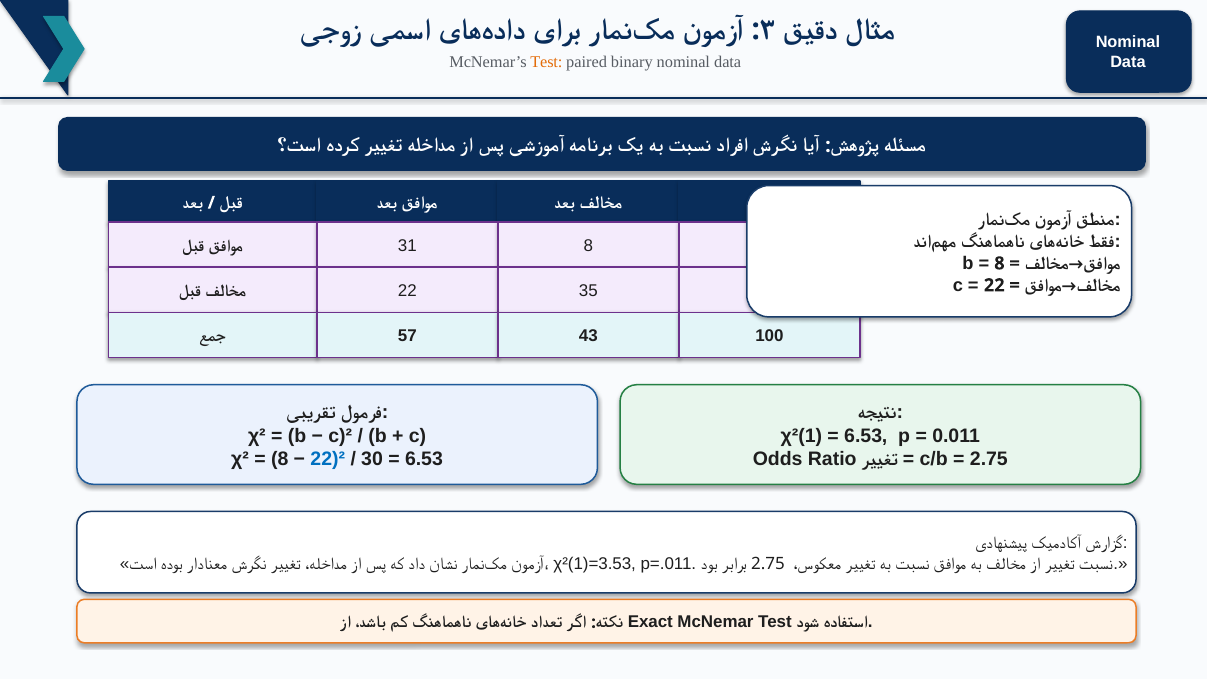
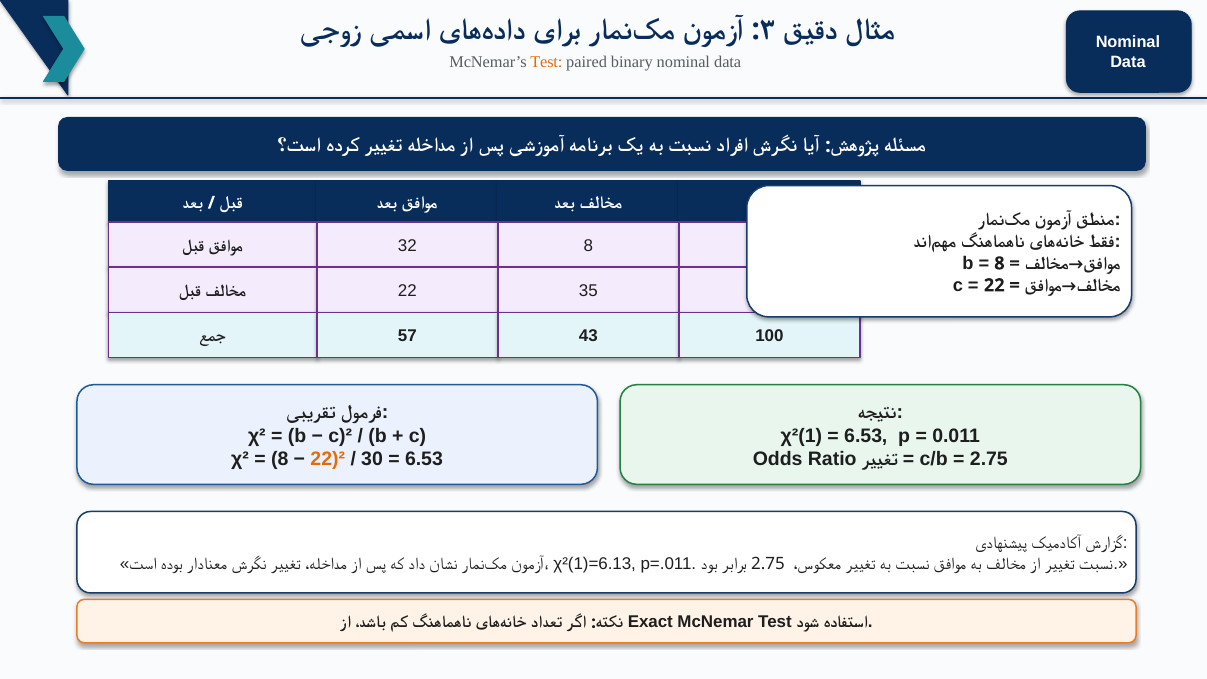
31: 31 -> 32
22)² colour: blue -> orange
χ²(1)=3.53: χ²(1)=3.53 -> χ²(1)=6.13
